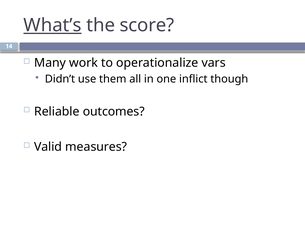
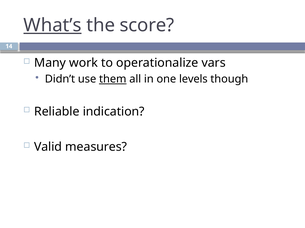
them underline: none -> present
inflict: inflict -> levels
outcomes: outcomes -> indication
